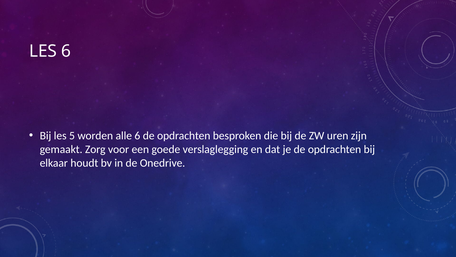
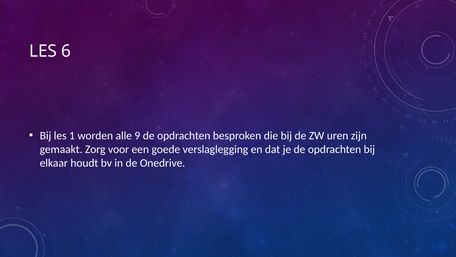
5: 5 -> 1
alle 6: 6 -> 9
